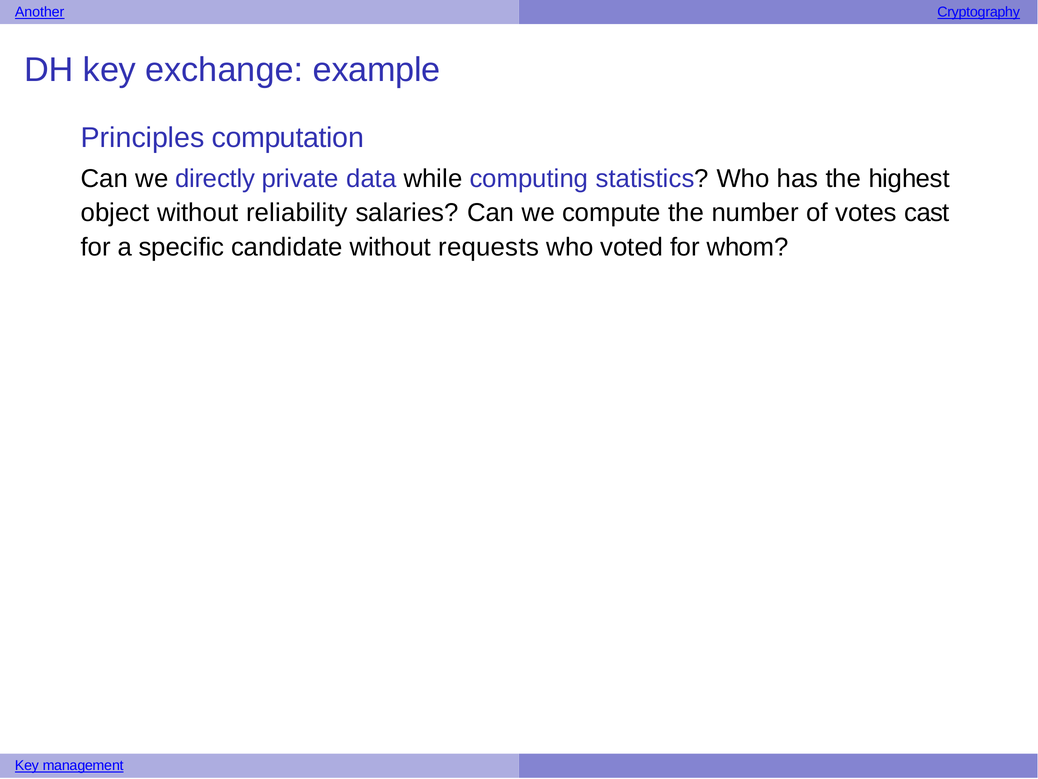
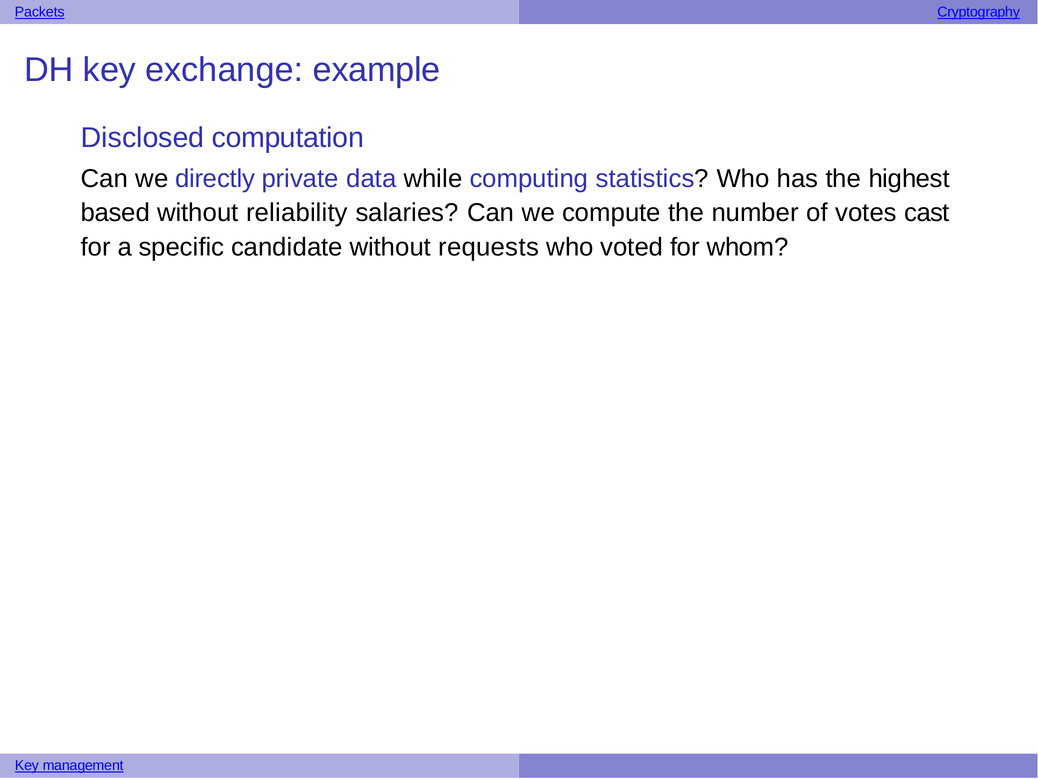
Another: Another -> Packets
Principles: Principles -> Disclosed
object: object -> based
